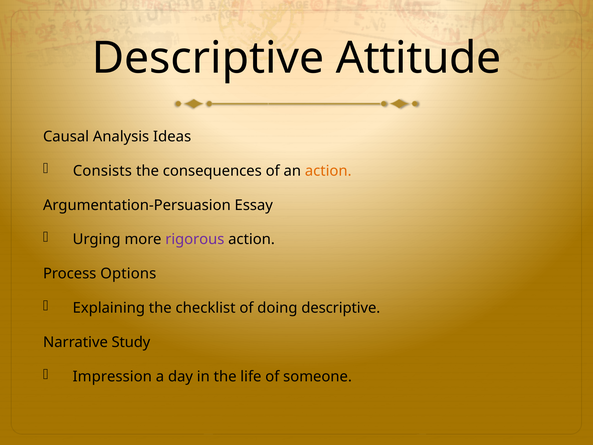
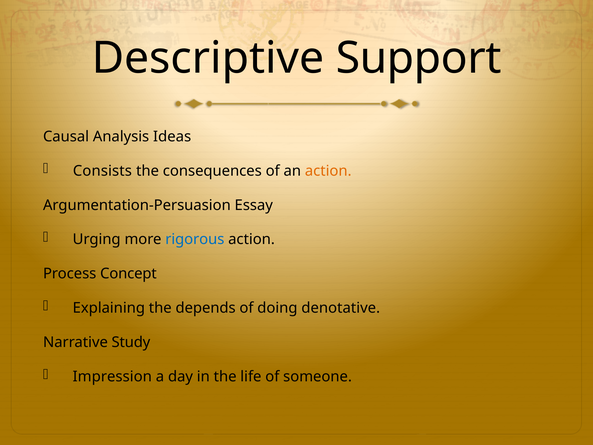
Attitude: Attitude -> Support
rigorous colour: purple -> blue
Options: Options -> Concept
checklist: checklist -> depends
doing descriptive: descriptive -> denotative
